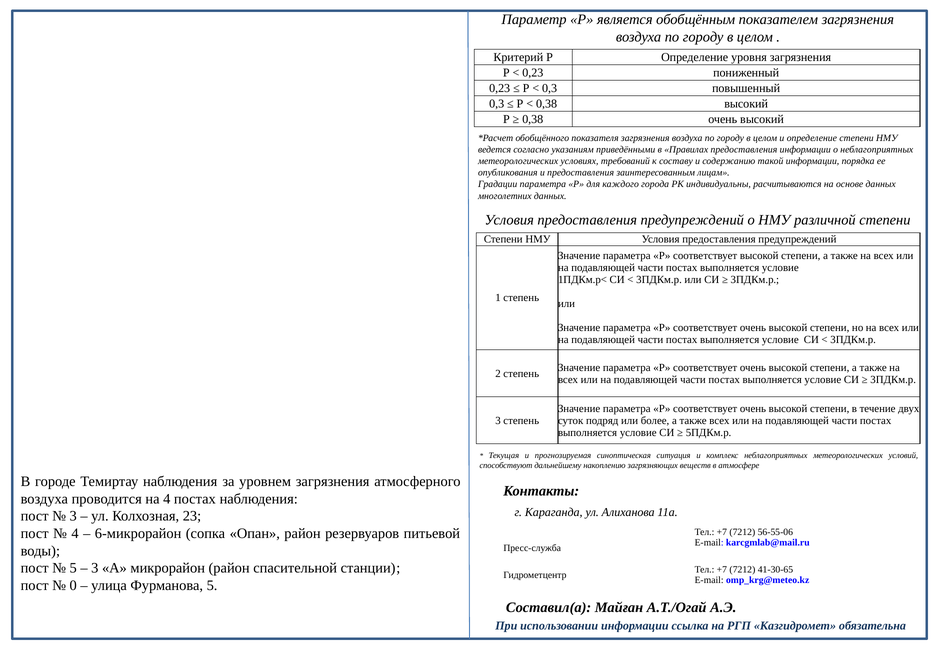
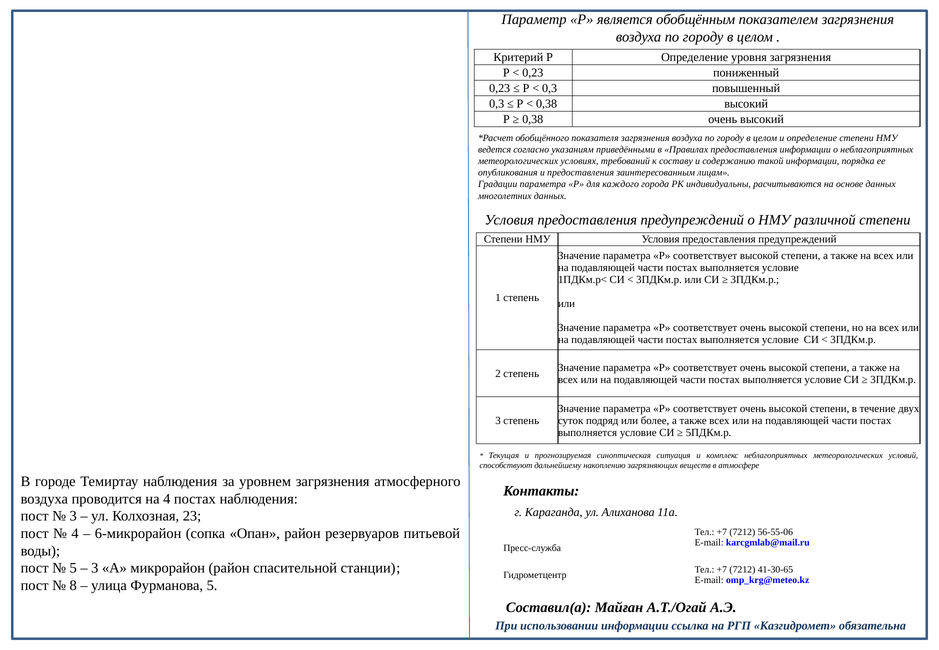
0: 0 -> 8
